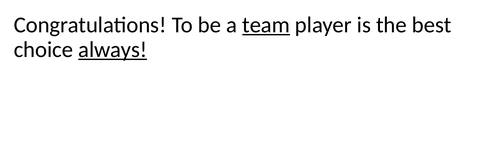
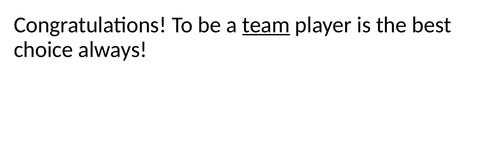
always underline: present -> none
